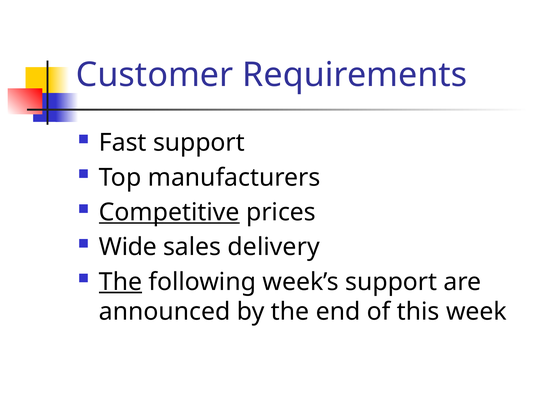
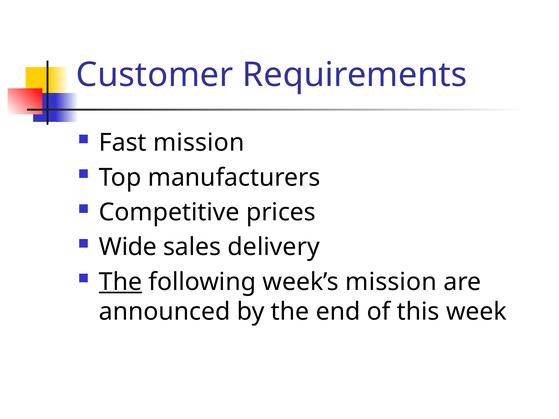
Fast support: support -> mission
Competitive underline: present -> none
week’s support: support -> mission
